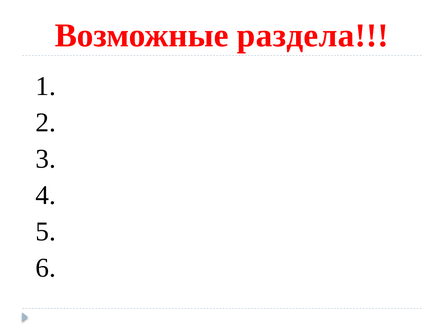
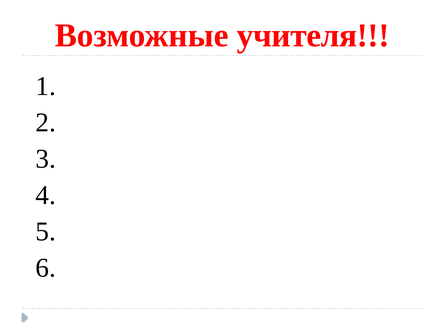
раздела: раздела -> учителя
